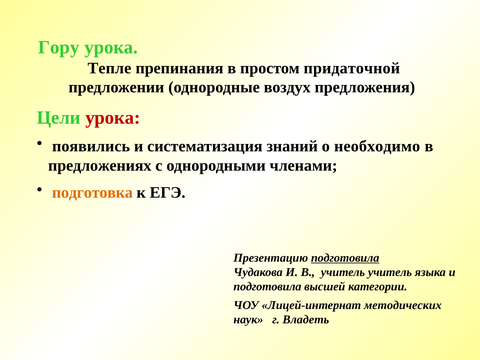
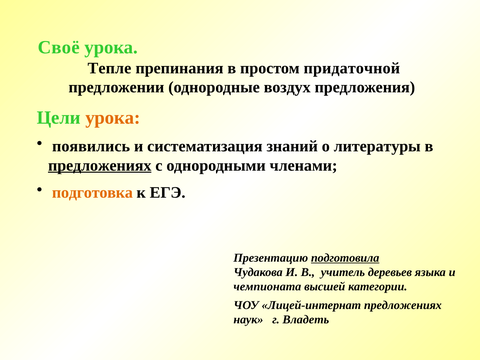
Гору: Гору -> Своё
урока at (113, 118) colour: red -> orange
необходимо: необходимо -> литературы
предложениях at (100, 165) underline: none -> present
учитель учитель: учитель -> деревьев
подготовила at (267, 287): подготовила -> чемпионата
Лицей-интернат методических: методических -> предложениях
